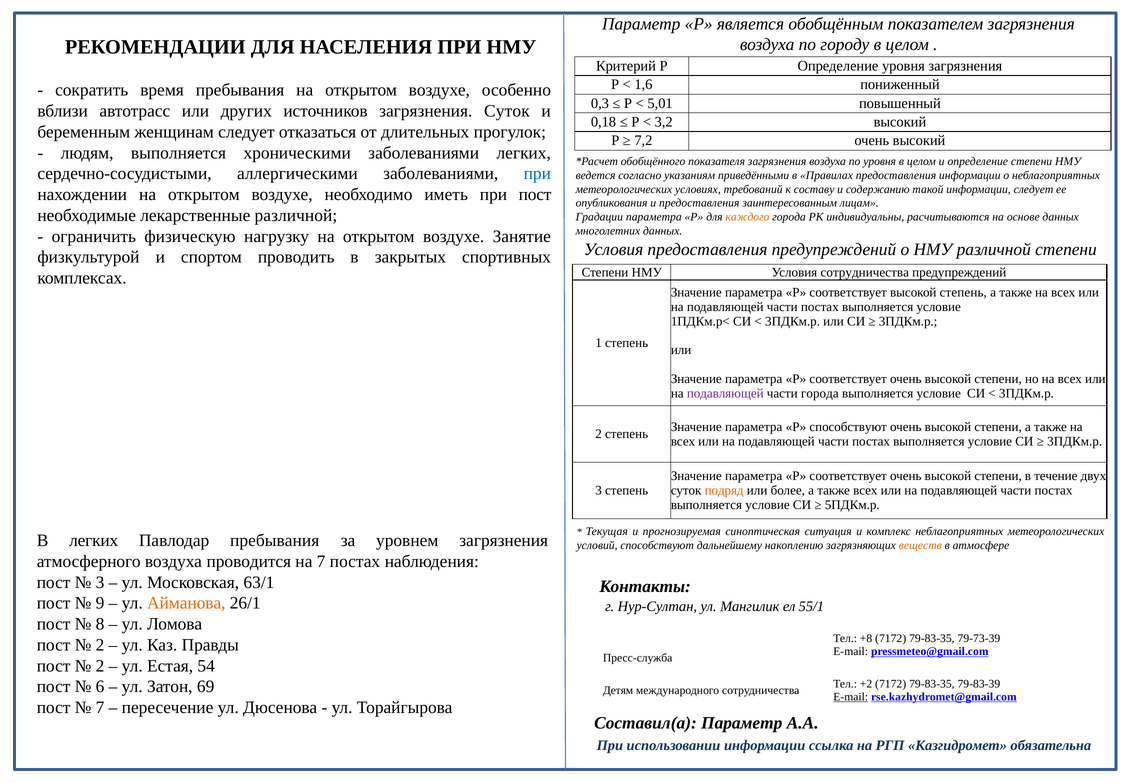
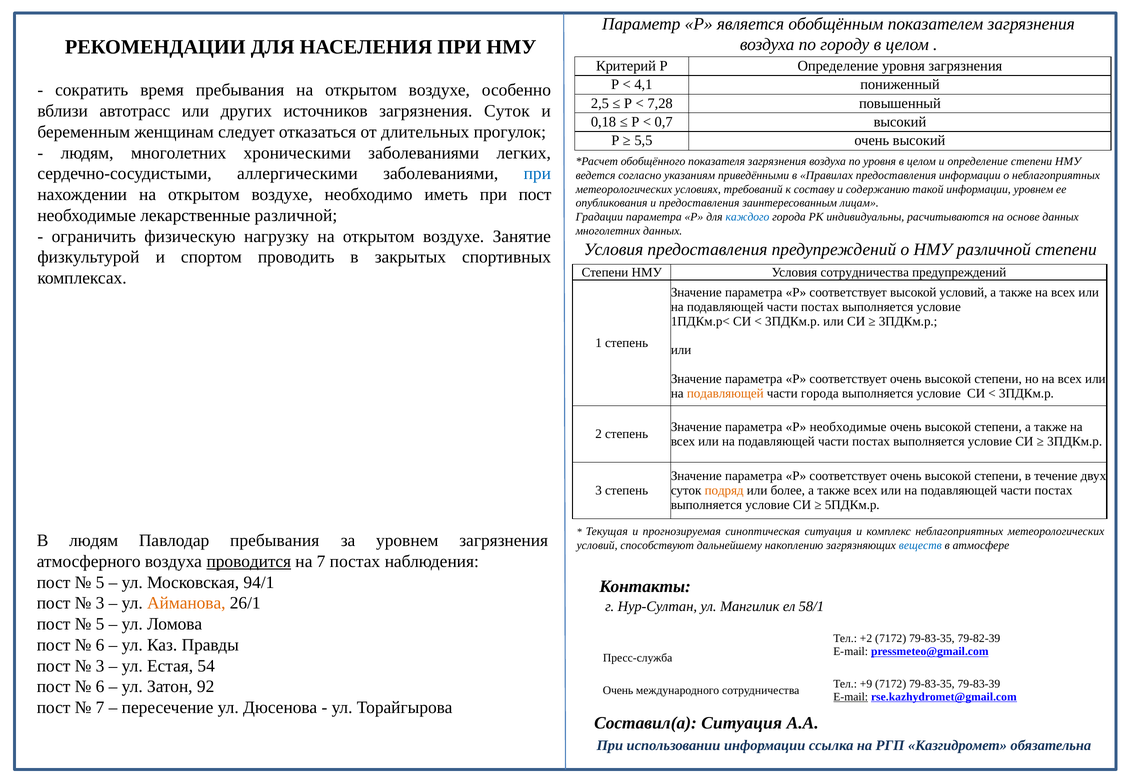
1,6: 1,6 -> 4,1
0,3: 0,3 -> 2,5
5,01: 5,01 -> 7,28
3,2: 3,2 -> 0,7
7,2: 7,2 -> 5,5
людям выполняется: выполняется -> многолетних
информации следует: следует -> уровнем
каждого colour: orange -> blue
высокой степень: степень -> условий
подавляющей at (725, 394) colour: purple -> orange
Р способствуют: способствуют -> необходимые
В легких: легких -> людям
веществ colour: orange -> blue
проводится underline: none -> present
3 at (100, 582): 3 -> 5
63/1: 63/1 -> 94/1
9 at (100, 603): 9 -> 3
55/1: 55/1 -> 58/1
8 at (100, 624): 8 -> 5
+8: +8 -> +2
79-73-39: 79-73-39 -> 79-82-39
2 at (100, 645): 2 -> 6
2 at (100, 666): 2 -> 3
+2: +2 -> +9
69: 69 -> 92
Детям at (618, 690): Детям -> Очень
Составил(а Параметр: Параметр -> Ситуация
